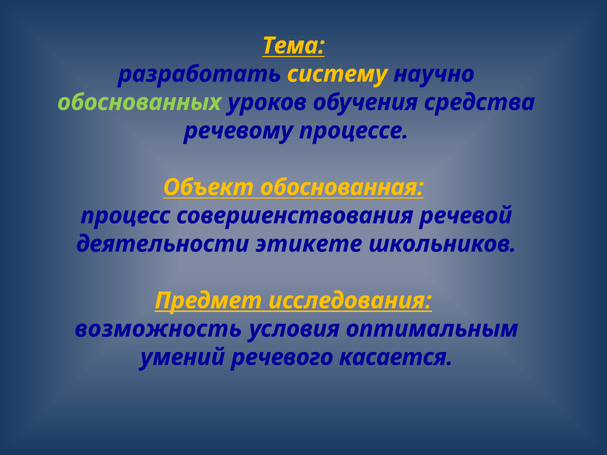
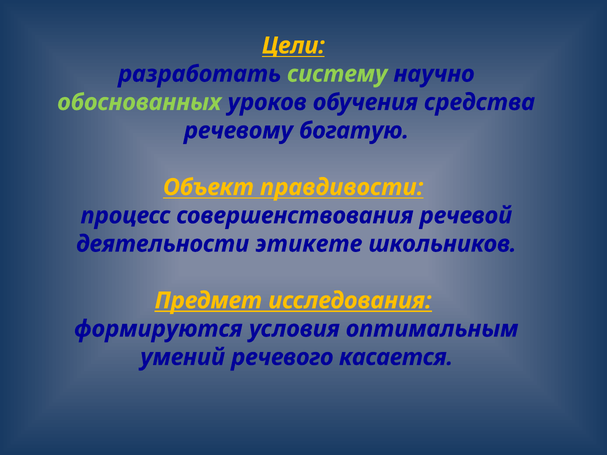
Тема: Тема -> Цели
систему colour: yellow -> light green
процессе: процессе -> богатую
обоснованная: обоснованная -> правдивости
возможность: возможность -> формируются
